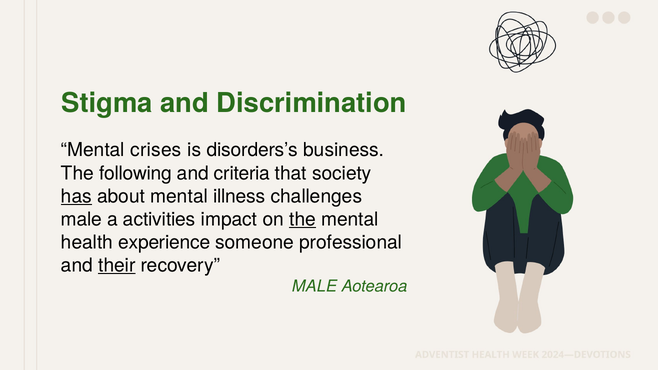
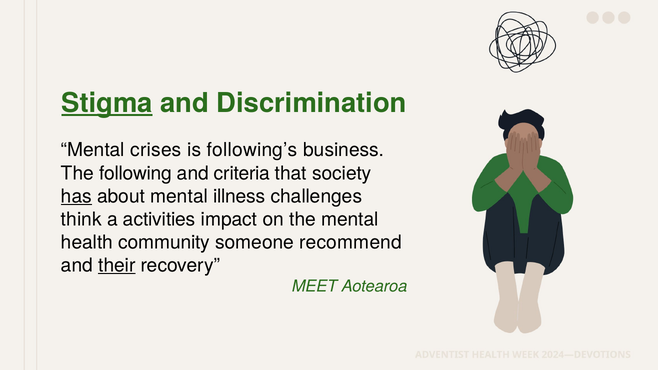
Stigma underline: none -> present
disorders’s: disorders’s -> following’s
male at (81, 219): male -> think
the at (303, 219) underline: present -> none
experience: experience -> community
professional: professional -> recommend
MALE at (314, 287): MALE -> MEET
